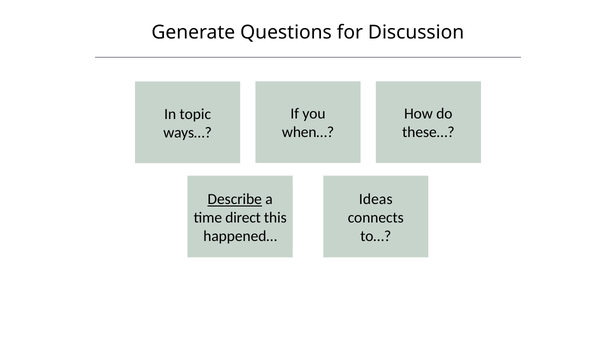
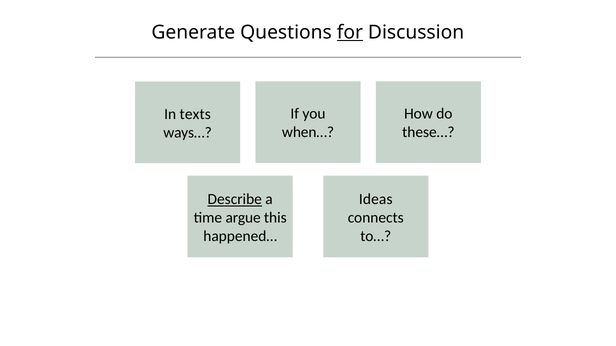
for underline: none -> present
topic: topic -> texts
direct: direct -> argue
